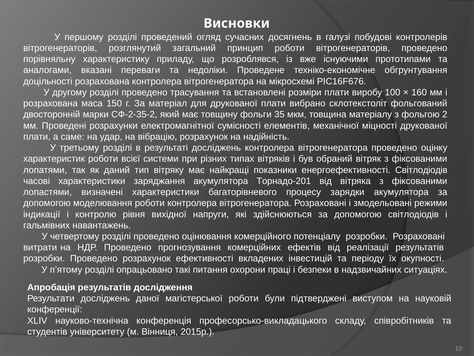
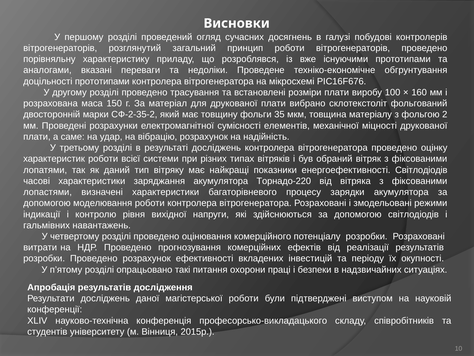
доцільності розрахована: розрахована -> прототипами
Торнадо-201: Торнадо-201 -> Торнадо-220
